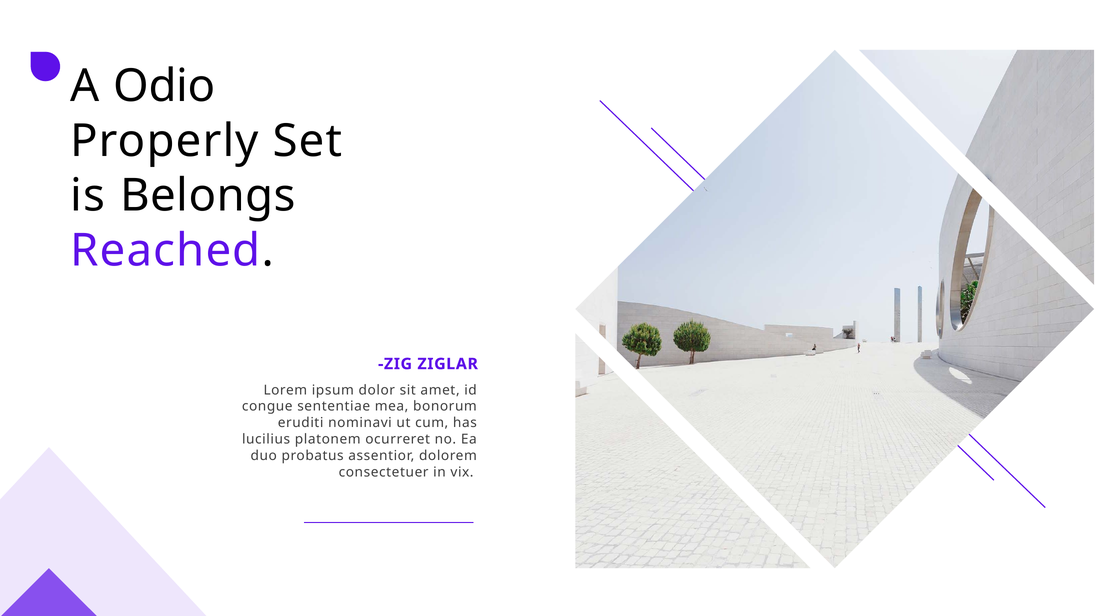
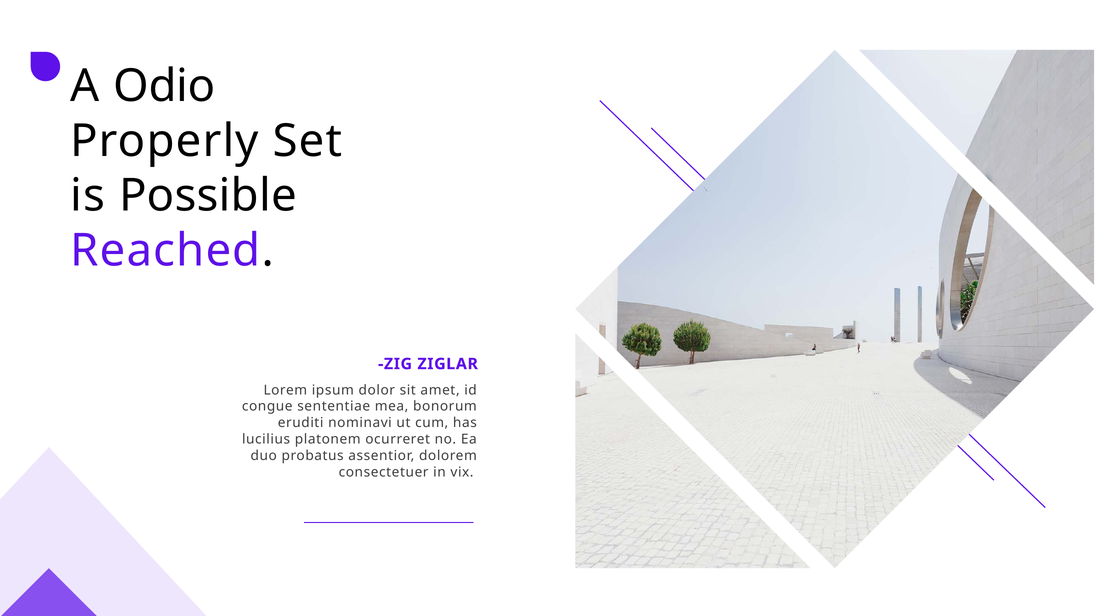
Belongs: Belongs -> Possible
